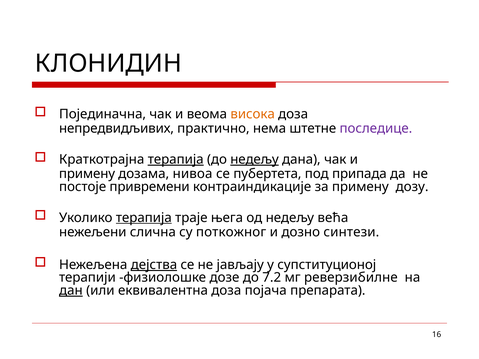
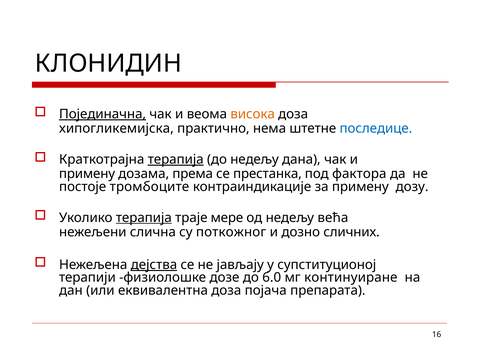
Појединачна underline: none -> present
непредвидљивих: непредвидљивих -> хипогликемијска
последице colour: purple -> blue
недељу at (255, 160) underline: present -> none
нивоа: нивоа -> према
пубертета: пубертета -> престанка
припада: припада -> фактора
привремени: привремени -> тромбоците
њега: њега -> мере
синтези: синтези -> сличних
7.2: 7.2 -> 6.0
реверзибилне: реверзибилне -> континуиране
дан underline: present -> none
